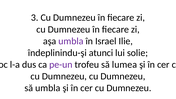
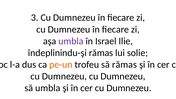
îndeplinindu-şi atunci: atunci -> rămas
pe-un colour: purple -> orange
să lumea: lumea -> rămas
